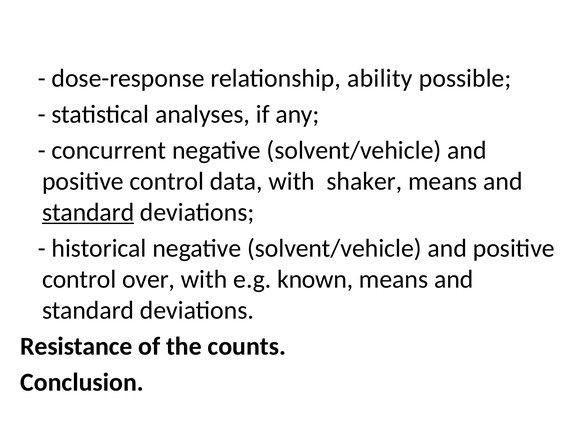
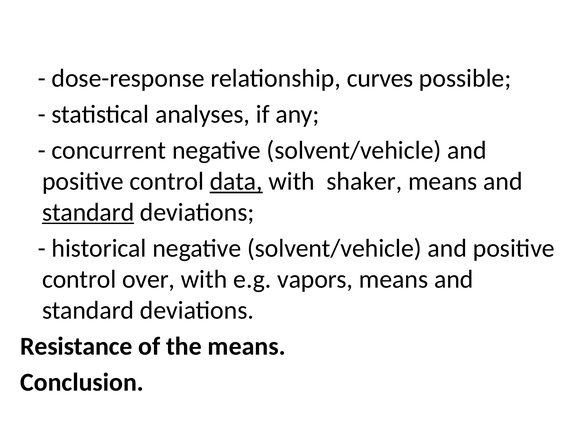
ability: ability -> curves
data underline: none -> present
known: known -> vapors
the counts: counts -> means
